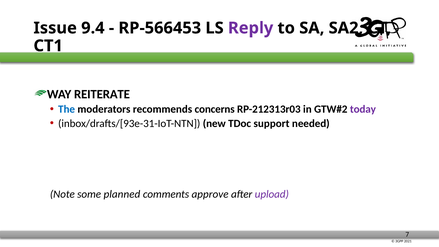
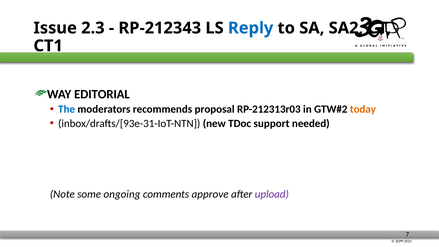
9.4: 9.4 -> 2.3
RP-566453: RP-566453 -> RP-212343
Reply colour: purple -> blue
REITERATE: REITERATE -> EDITORIAL
concerns: concerns -> proposal
today colour: purple -> orange
planned: planned -> ongoing
